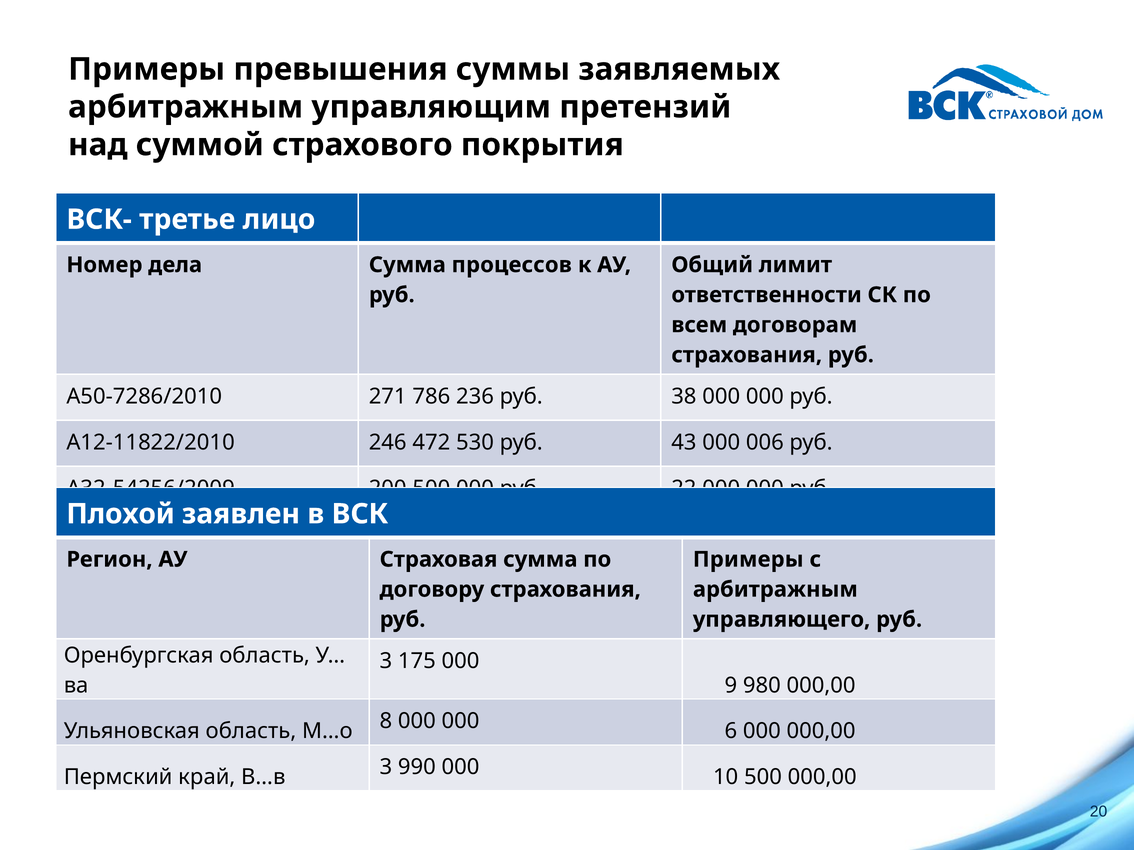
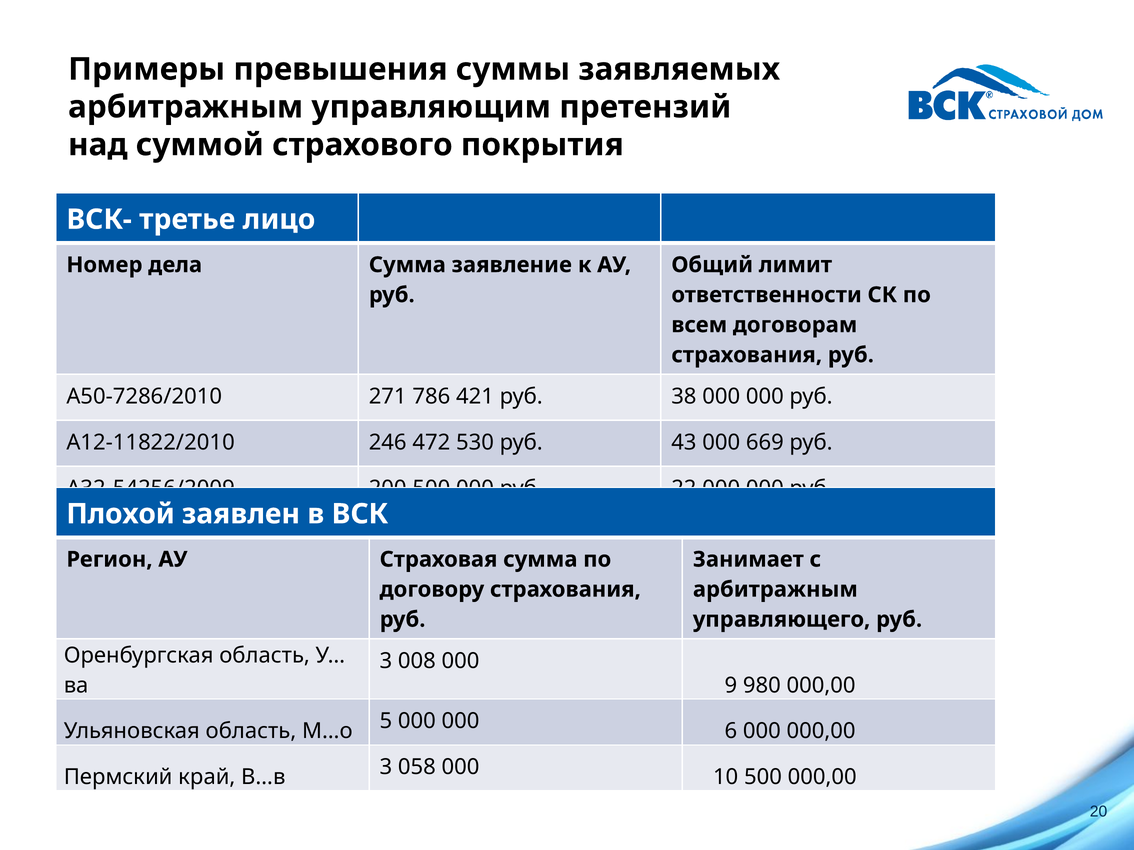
процессов: процессов -> заявление
236: 236 -> 421
006: 006 -> 669
Примеры at (748, 560): Примеры -> Занимает
175: 175 -> 008
8: 8 -> 5
990: 990 -> 058
